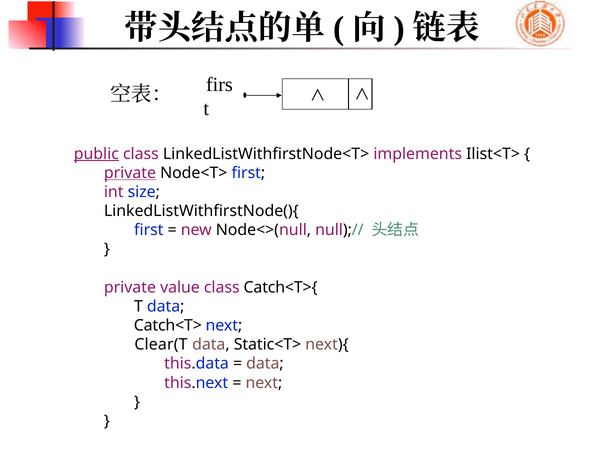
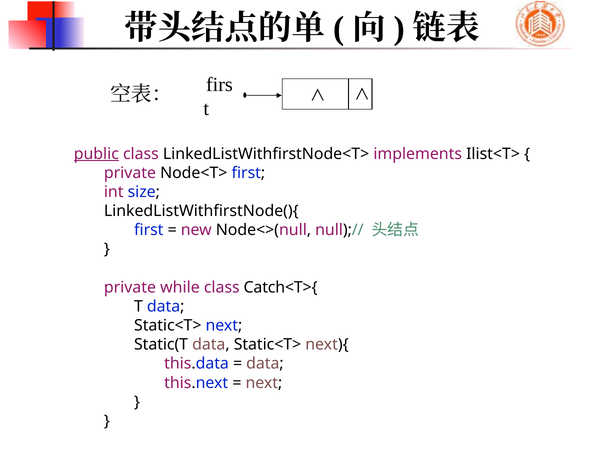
private at (130, 173) underline: present -> none
value: value -> while
Catch<T> at (168, 326): Catch<T> -> Static<T>
Clear(T: Clear(T -> Static(T
